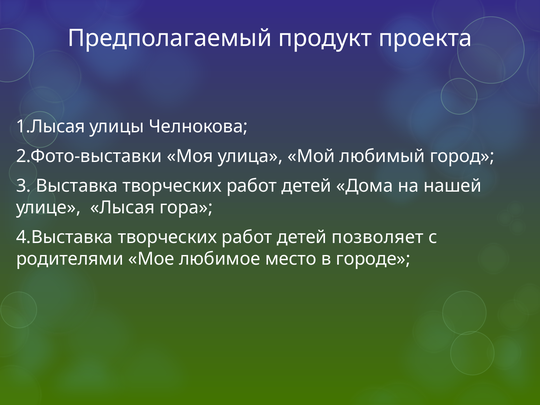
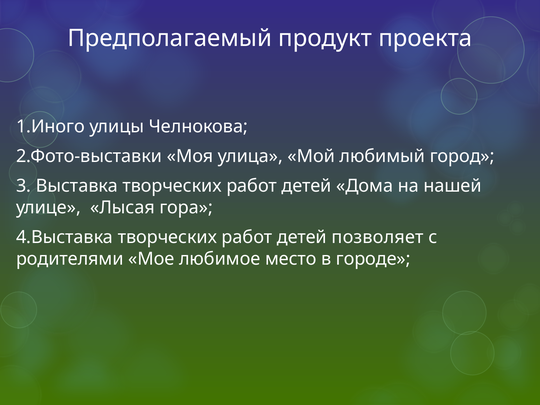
1.Лысая: 1.Лысая -> 1.Иного
